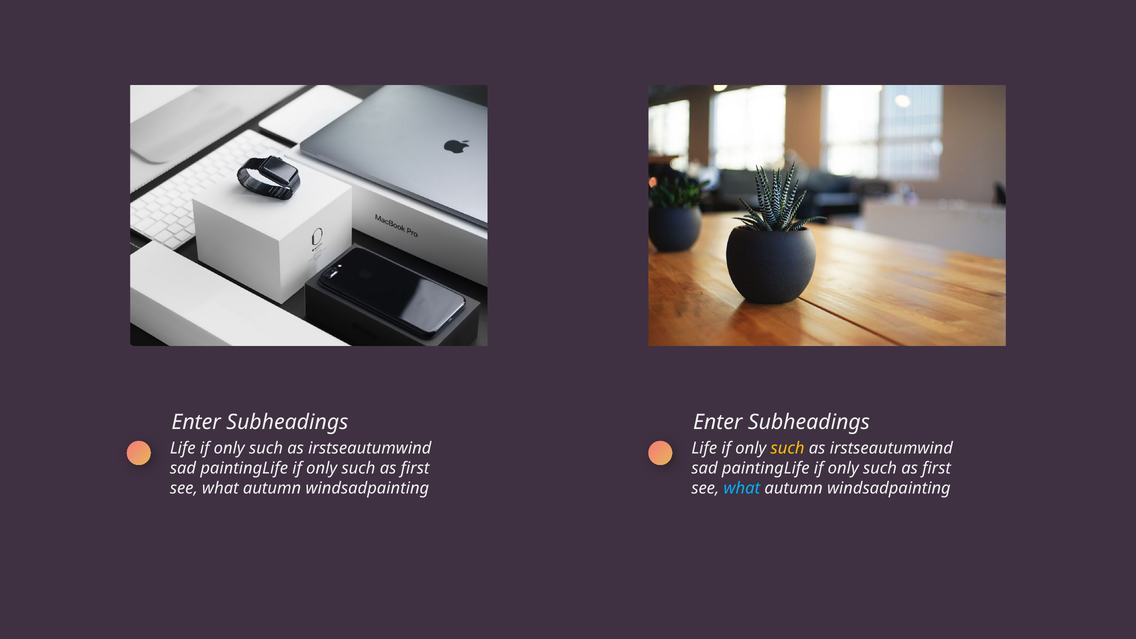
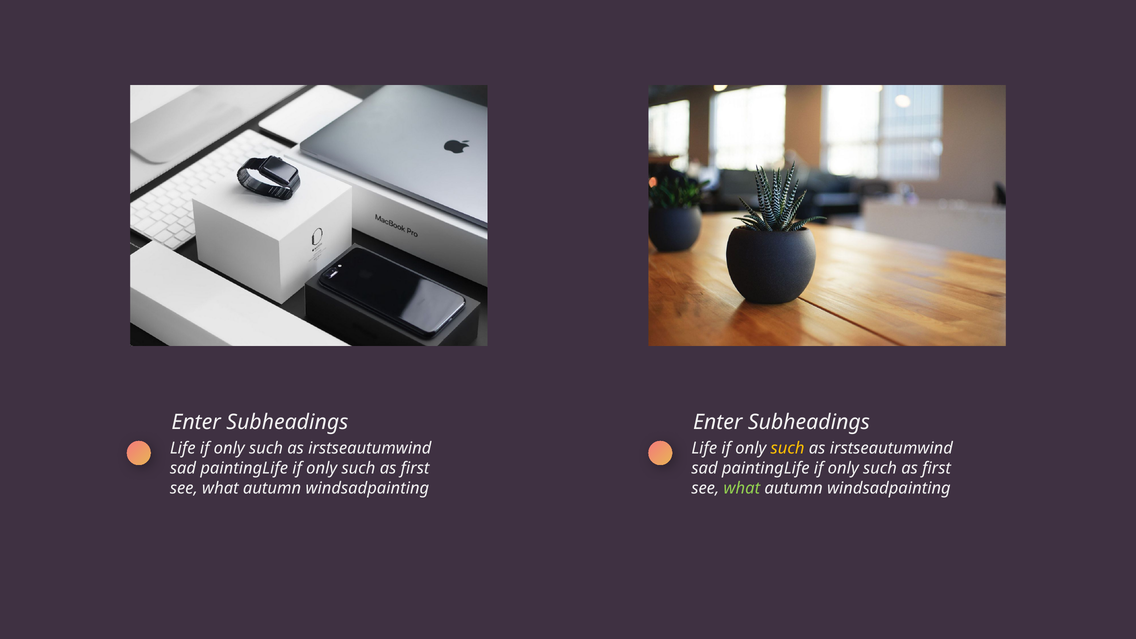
what at (742, 488) colour: light blue -> light green
